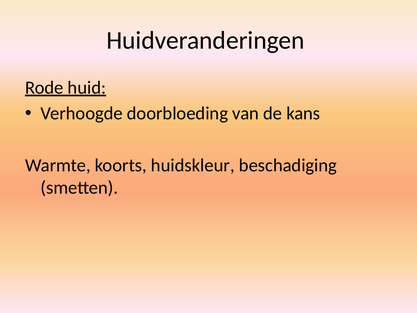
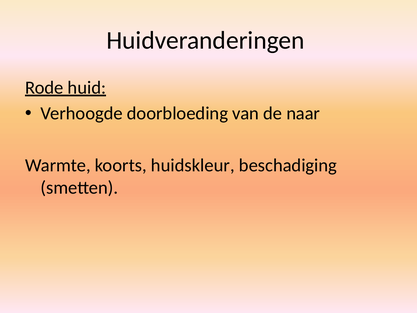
kans: kans -> naar
